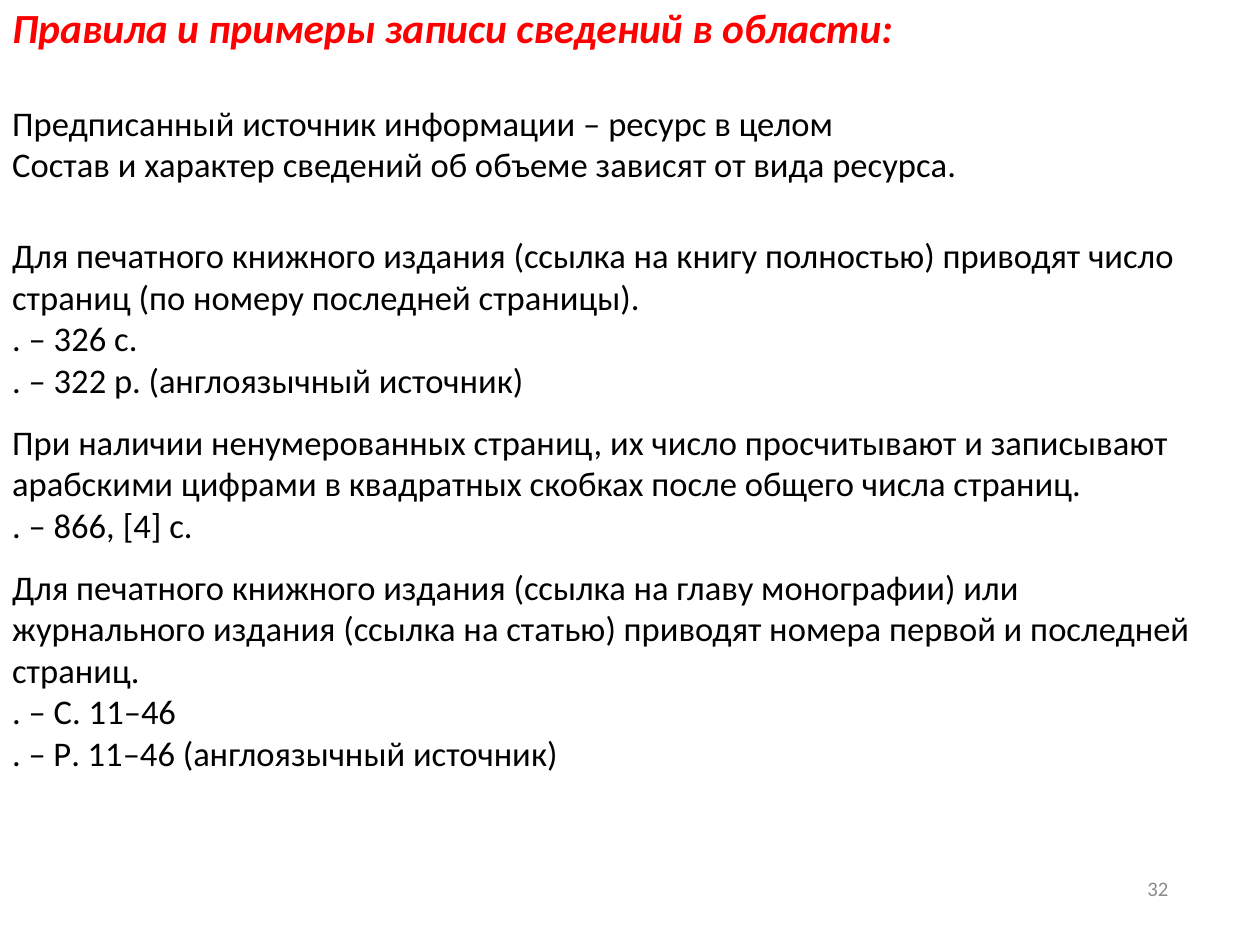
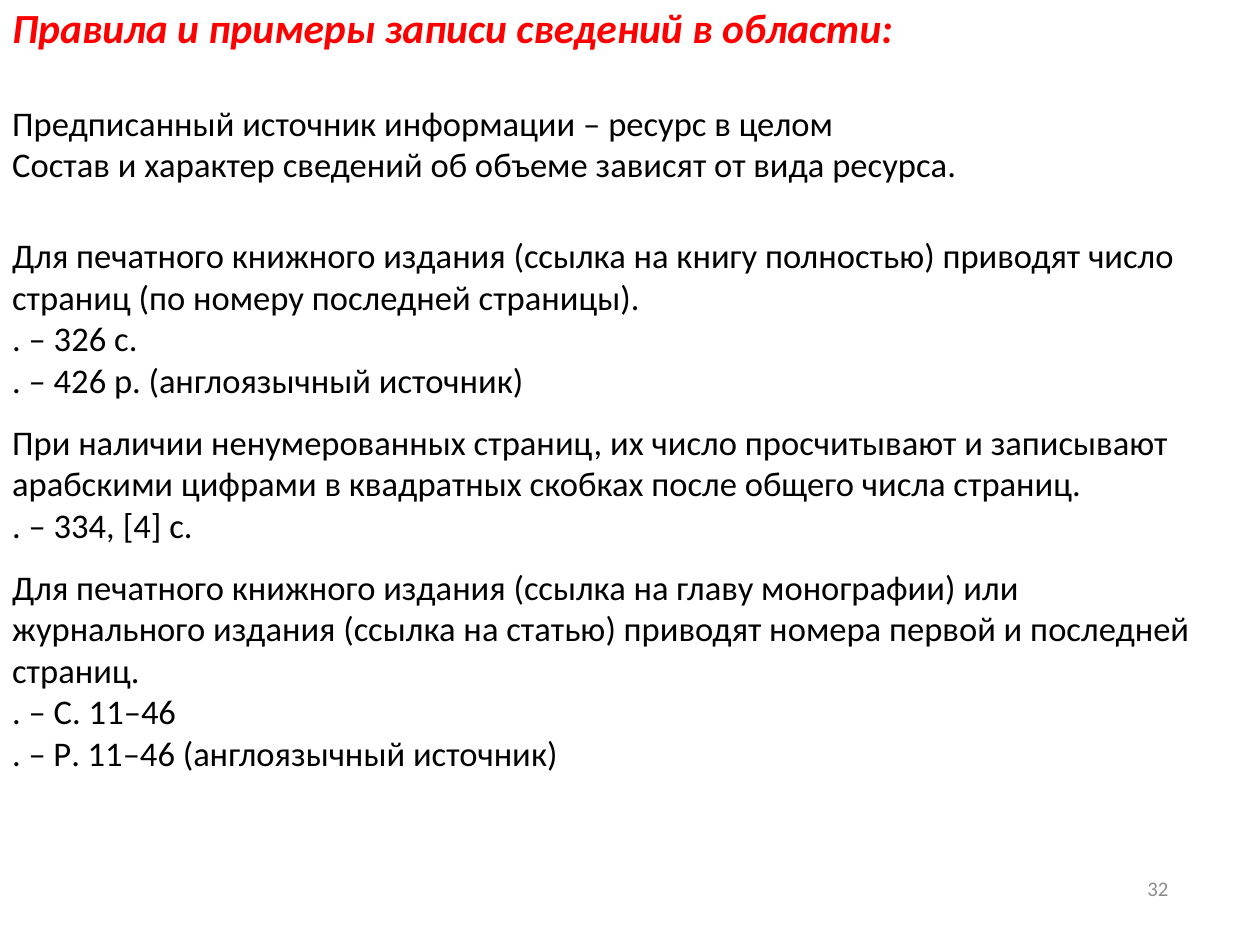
322: 322 -> 426
866: 866 -> 334
